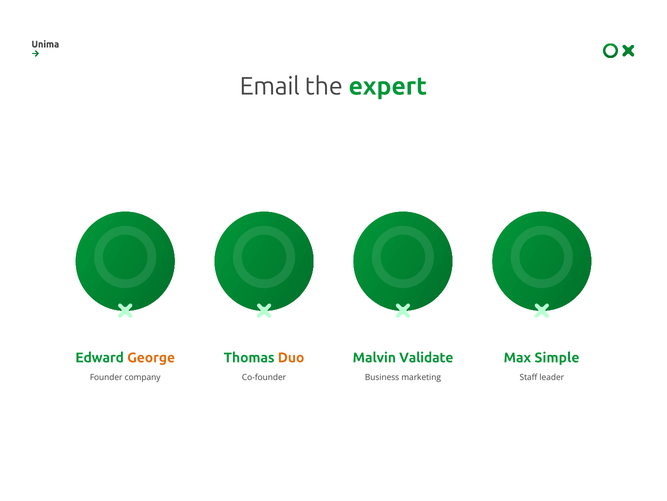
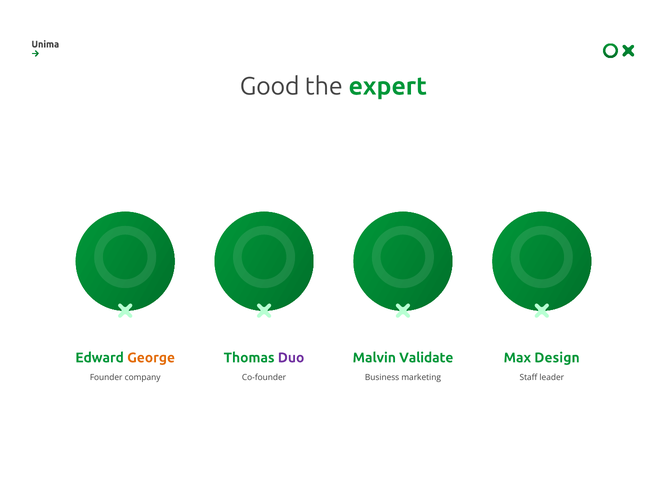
Email: Email -> Good
Duo colour: orange -> purple
Simple: Simple -> Design
